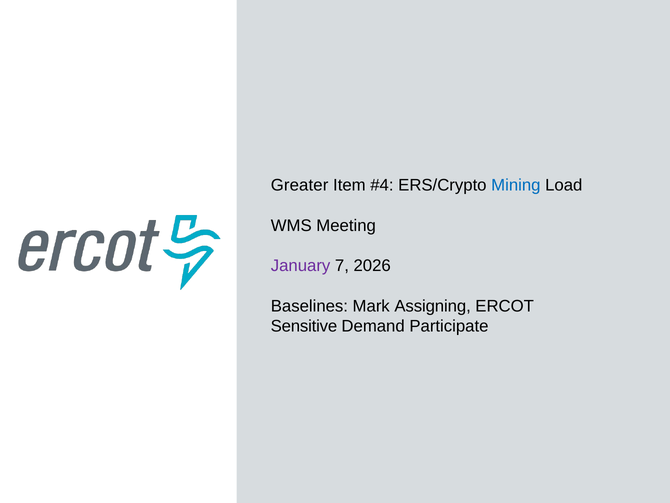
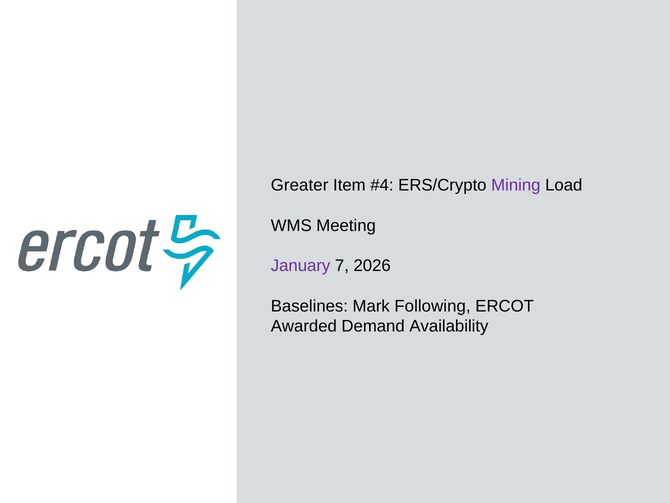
Mining colour: blue -> purple
Assigning: Assigning -> Following
Sensitive: Sensitive -> Awarded
Participate: Participate -> Availability
